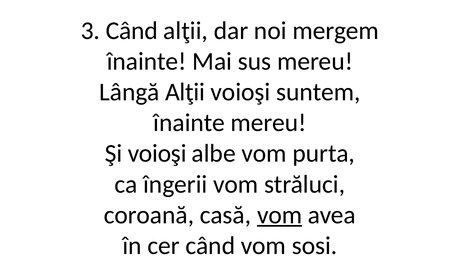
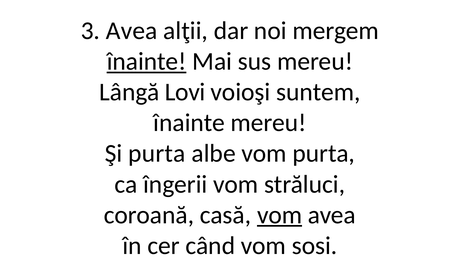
3 Când: Când -> Avea
înainte at (147, 61) underline: none -> present
Lângă Alţii: Alţii -> Lovi
Şi voioşi: voioşi -> purta
